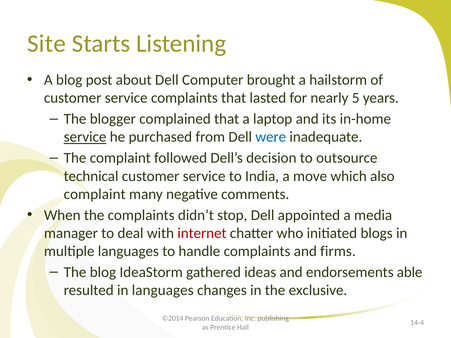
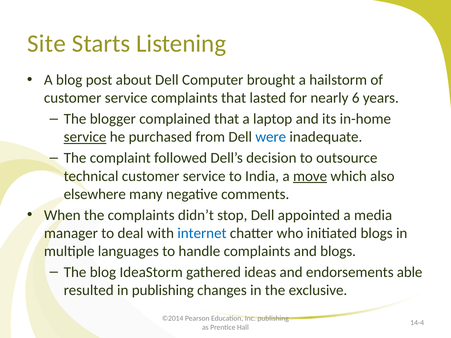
5: 5 -> 6
move underline: none -> present
complaint at (95, 194): complaint -> elsewhere
internet colour: red -> blue
and firms: firms -> blogs
in languages: languages -> publishing
